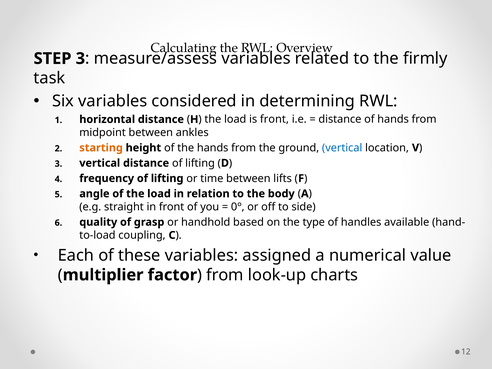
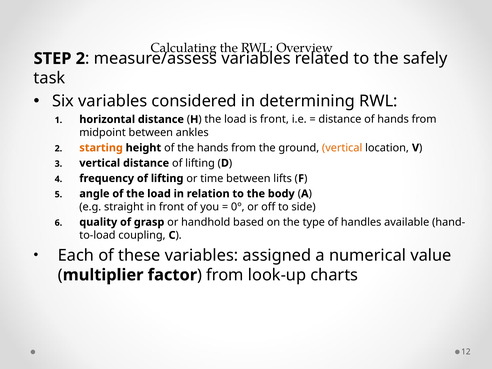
STEP 3: 3 -> 2
firmly: firmly -> safely
vertical at (342, 148) colour: blue -> orange
